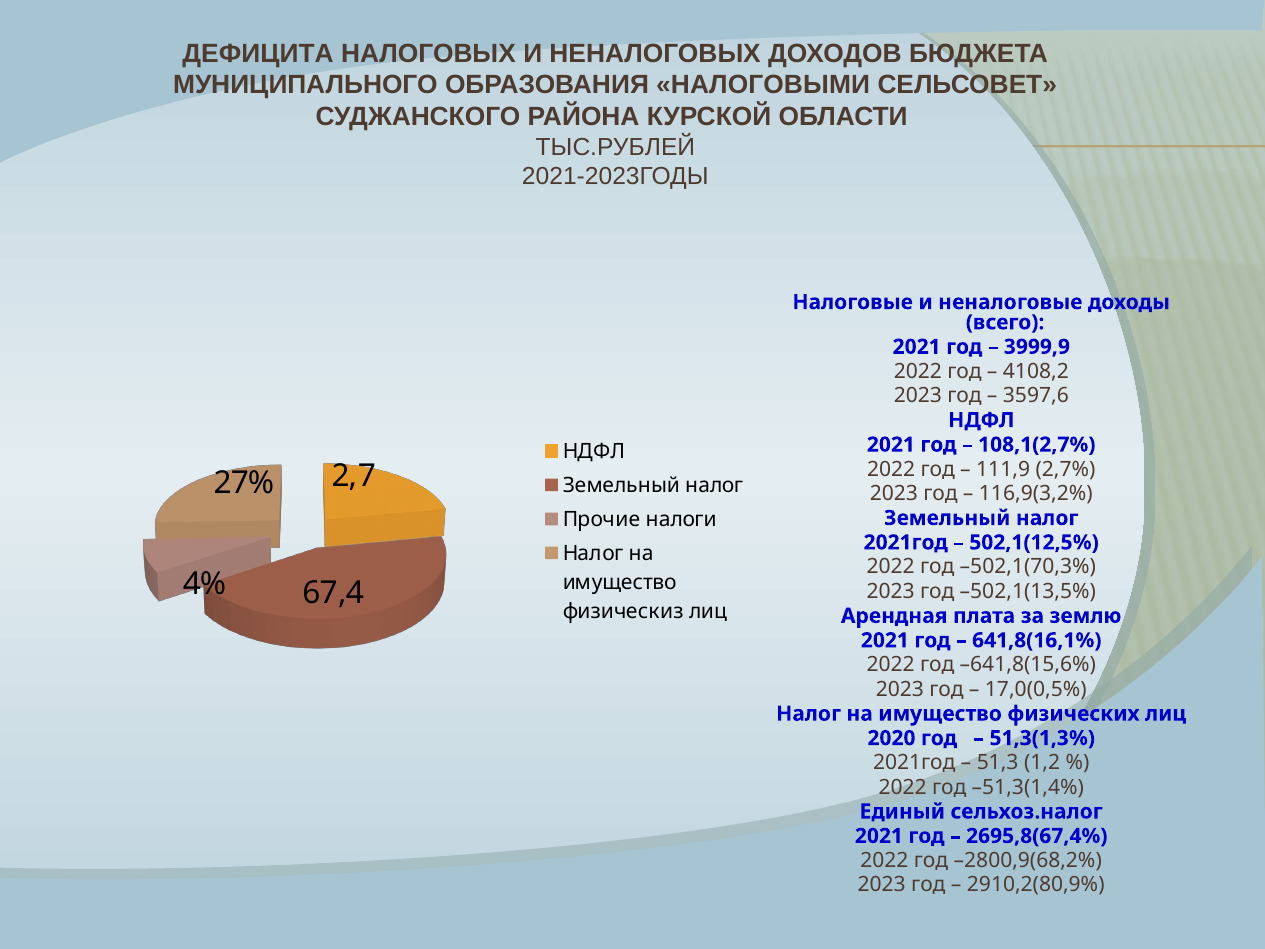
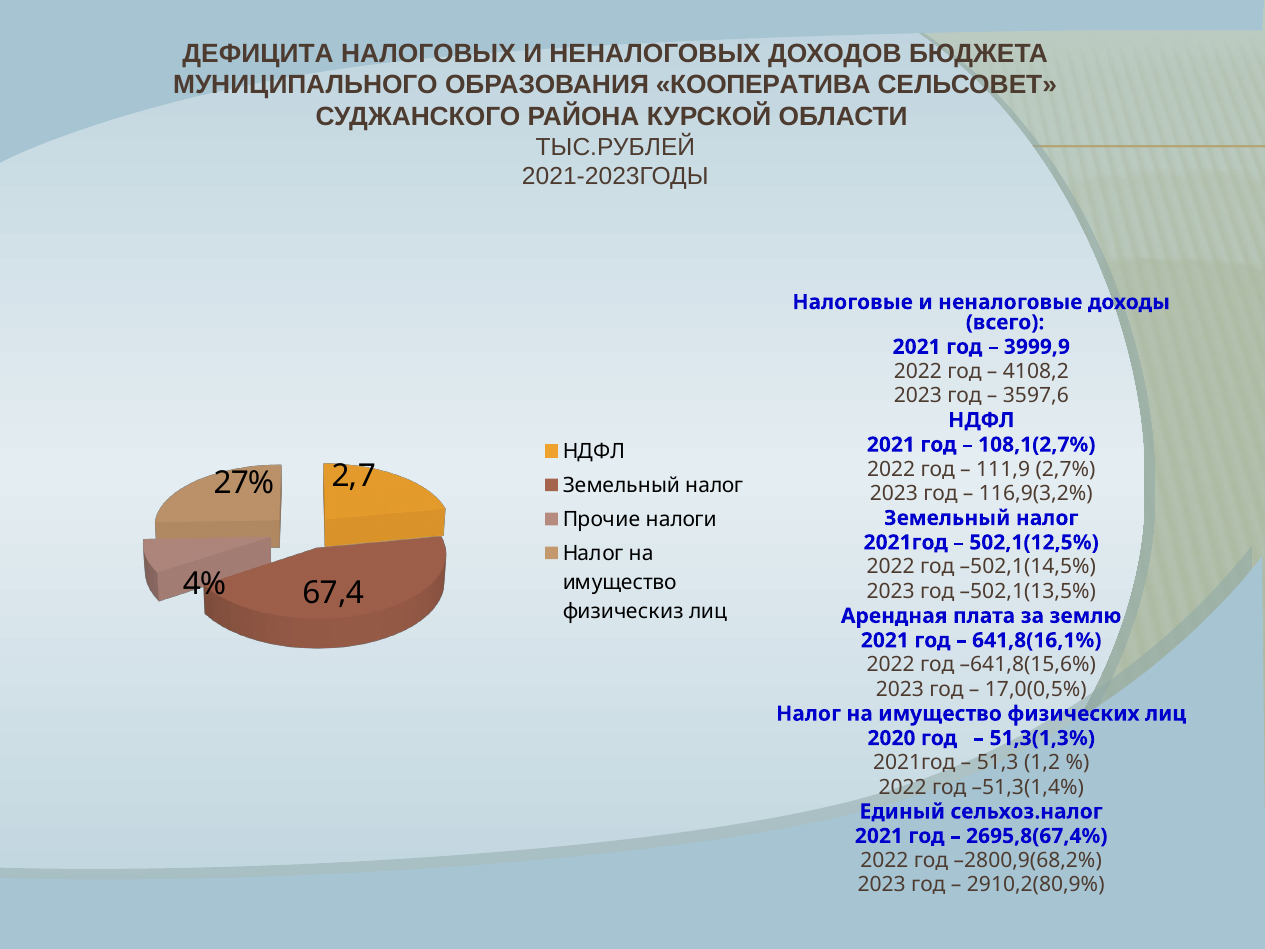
НАЛОГОВЫМИ: НАЛОГОВЫМИ -> КООПЕРАТИВА
–502,1(70,3%: –502,1(70,3% -> –502,1(14,5%
